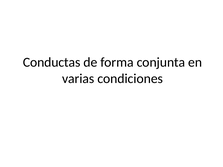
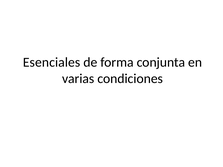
Conductas: Conductas -> Esenciales
